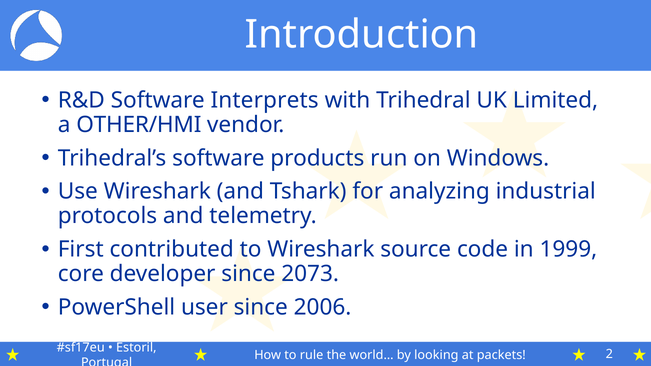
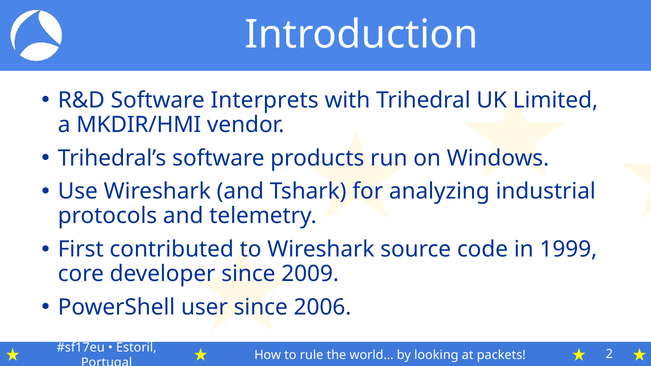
OTHER/HMI: OTHER/HMI -> MKDIR/HMI
2073: 2073 -> 2009
